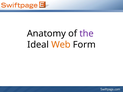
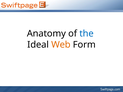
the colour: purple -> blue
